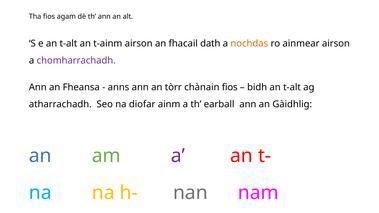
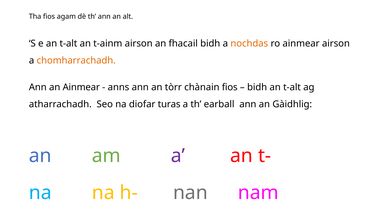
fhacail dath: dath -> bidh
chomharrachadh colour: purple -> orange
an Fheansa: Fheansa -> Ainmear
ainm: ainm -> turas
